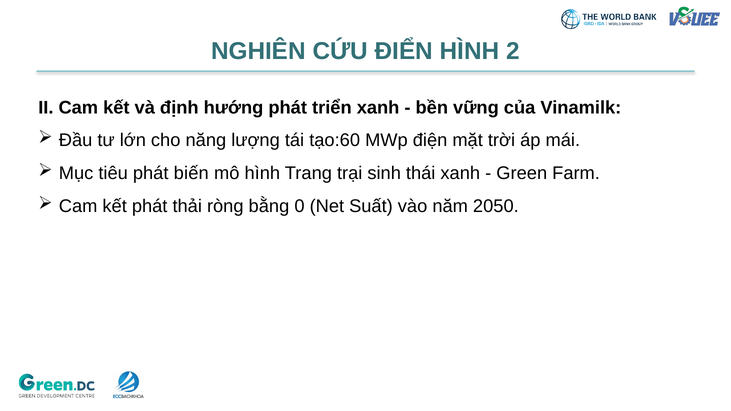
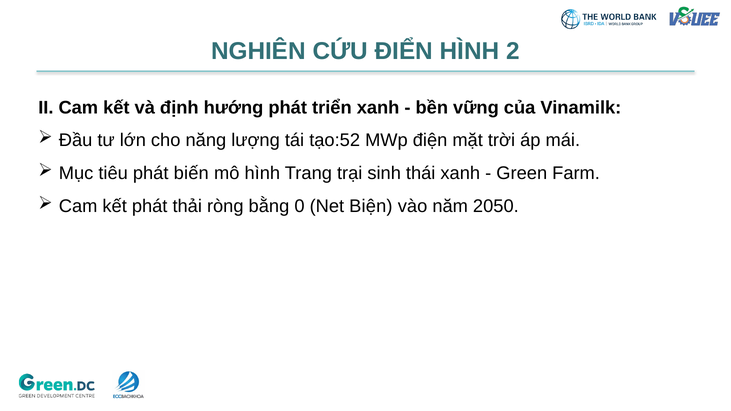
tạo:60: tạo:60 -> tạo:52
Suất: Suất -> Biện
